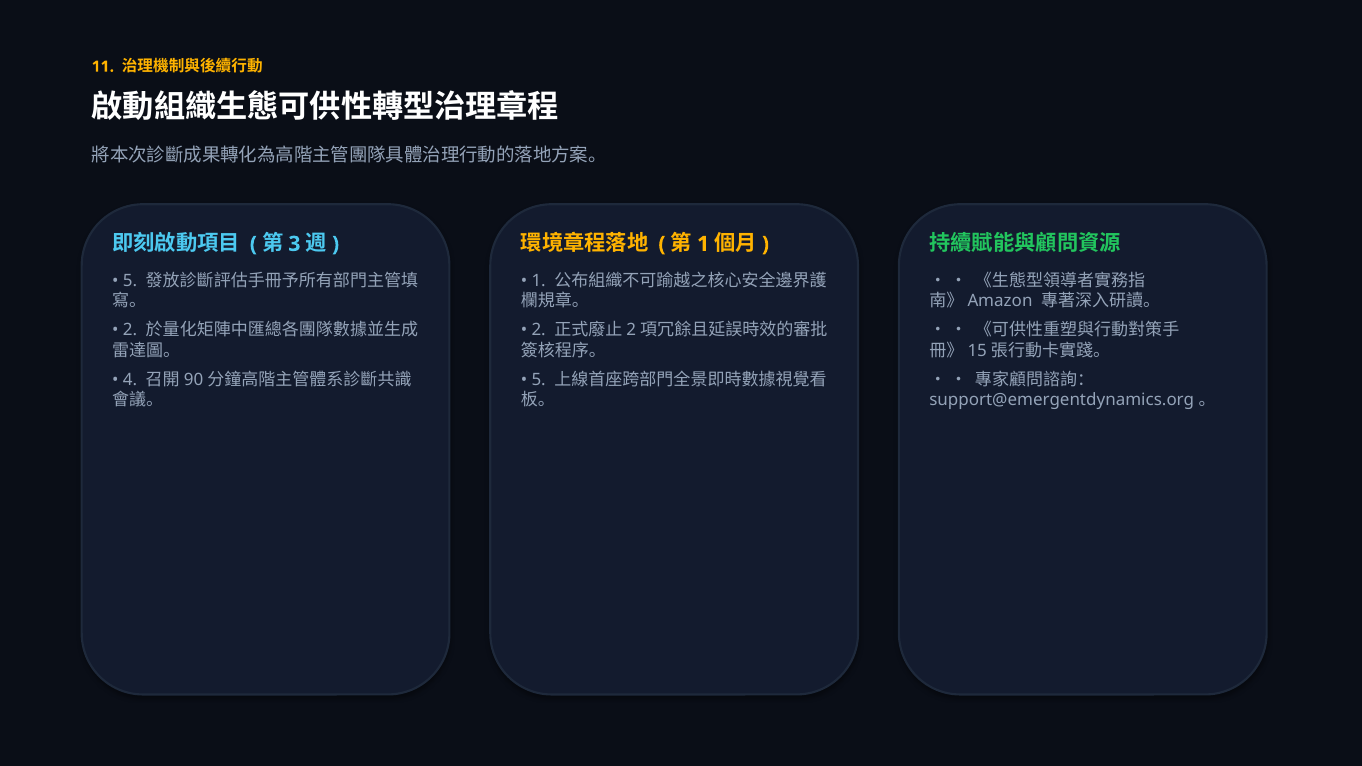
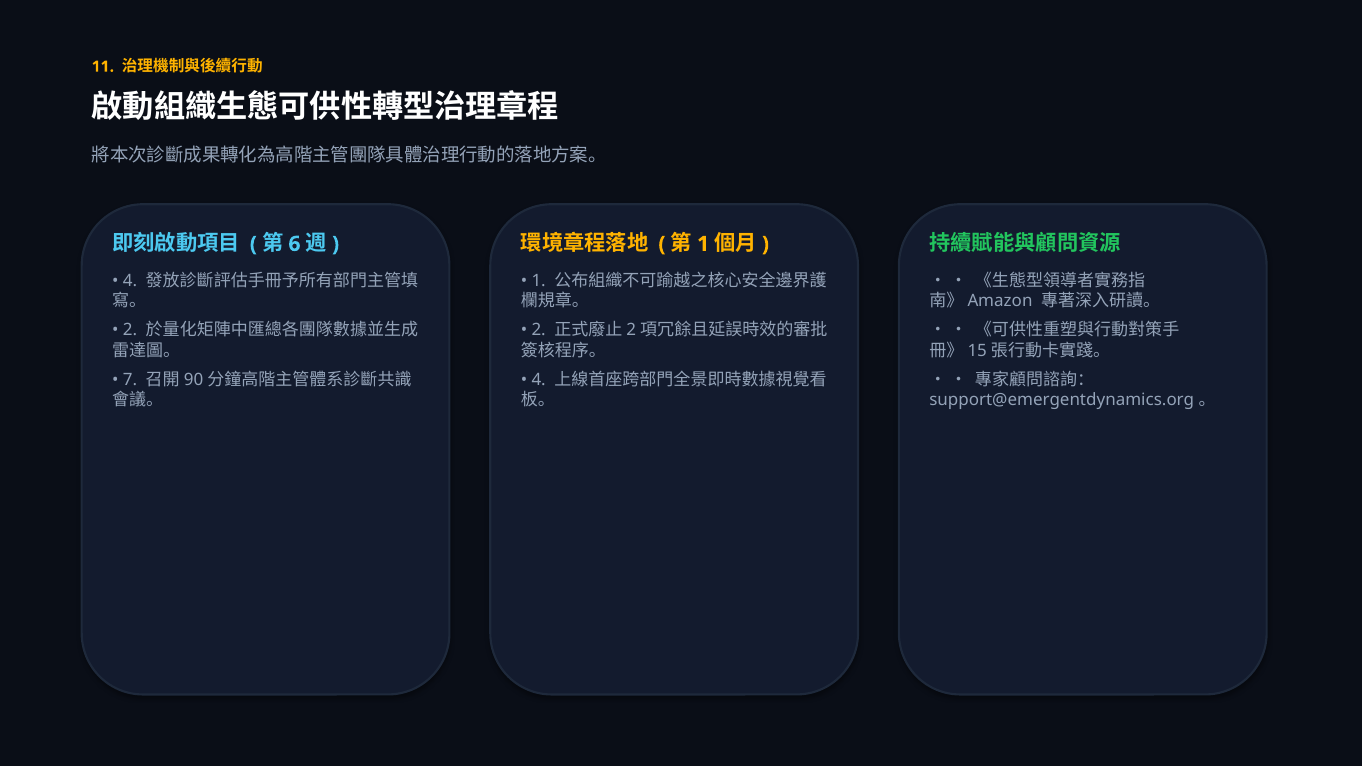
3: 3 -> 6
5 at (130, 281): 5 -> 4
4: 4 -> 7
5 at (539, 380): 5 -> 4
